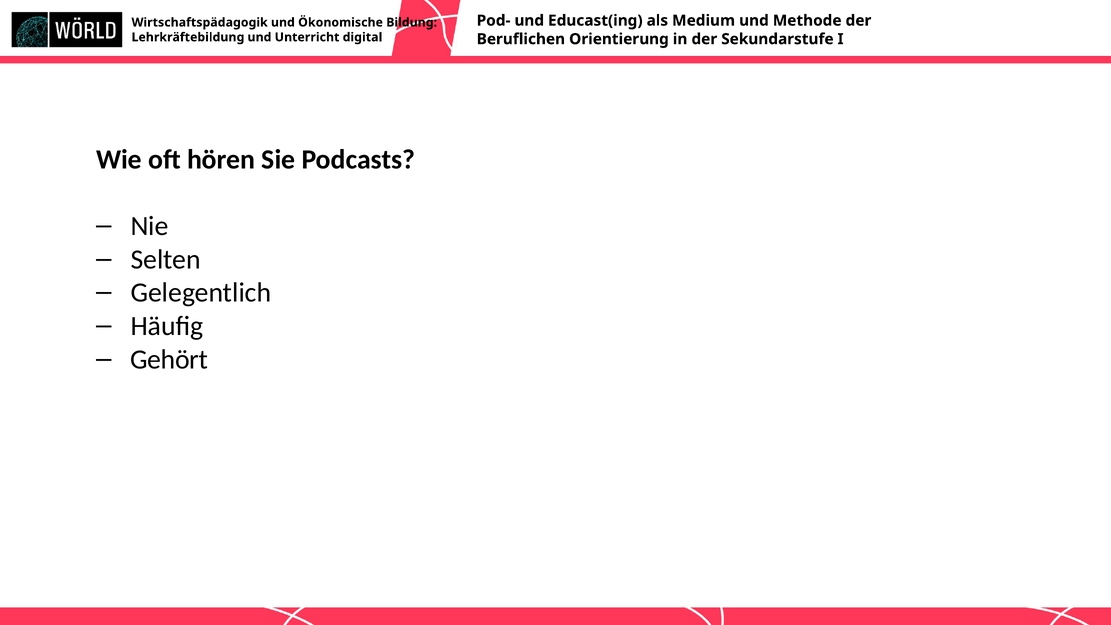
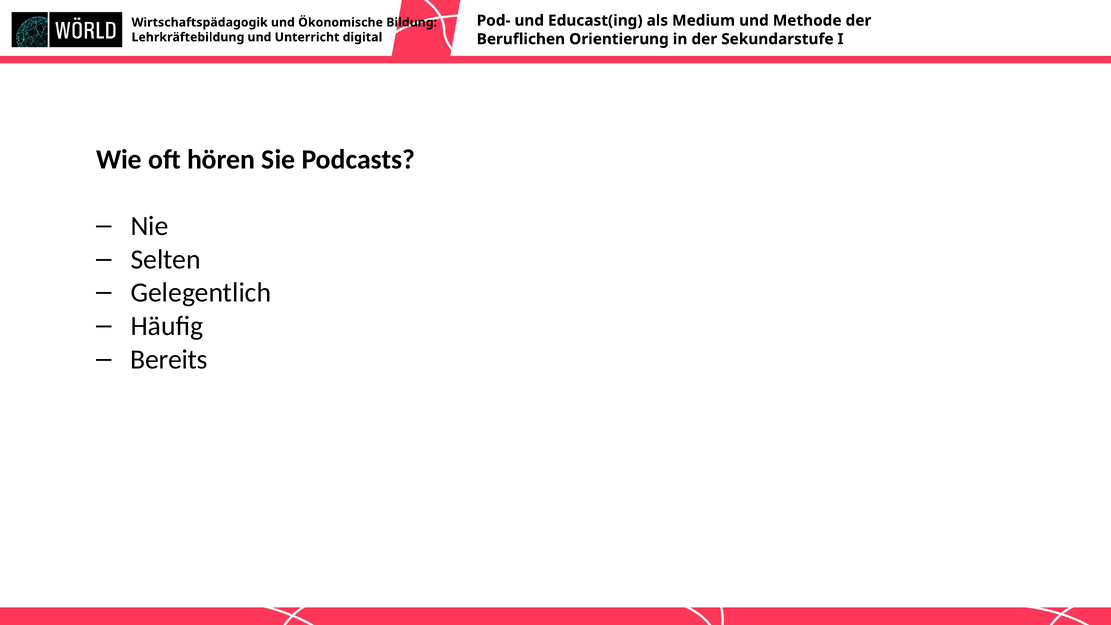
Gehört: Gehört -> Bereits
